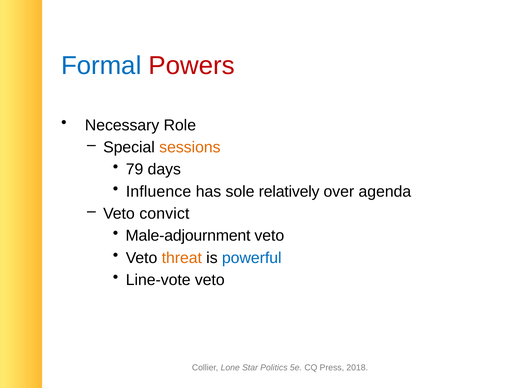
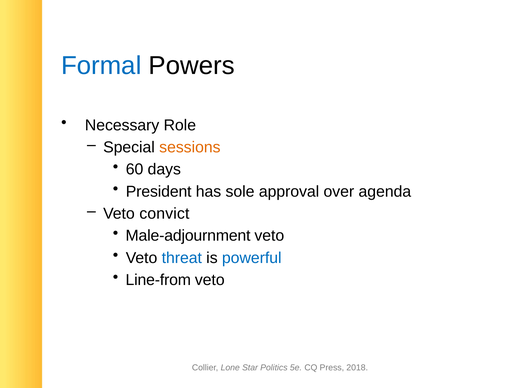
Powers colour: red -> black
79: 79 -> 60
Influence: Influence -> President
relatively: relatively -> approval
threat colour: orange -> blue
Line-vote: Line-vote -> Line-from
